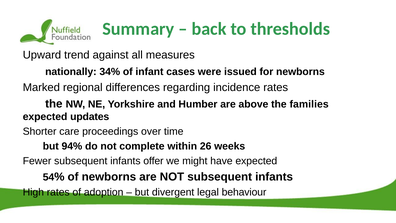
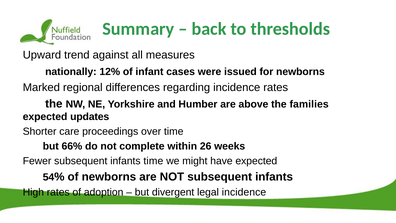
34%: 34% -> 12%
94%: 94% -> 66%
infants offer: offer -> time
legal behaviour: behaviour -> incidence
